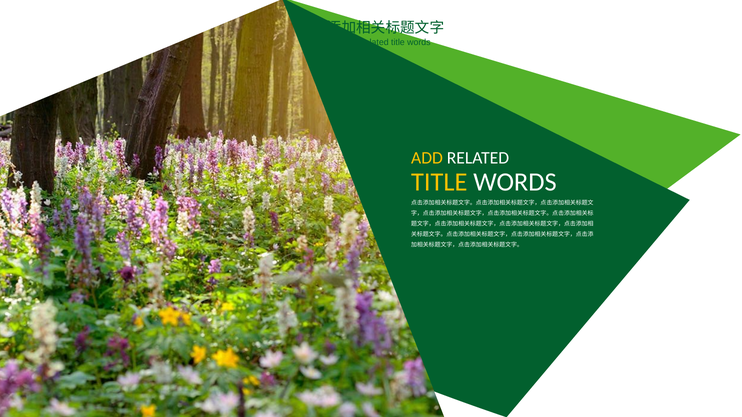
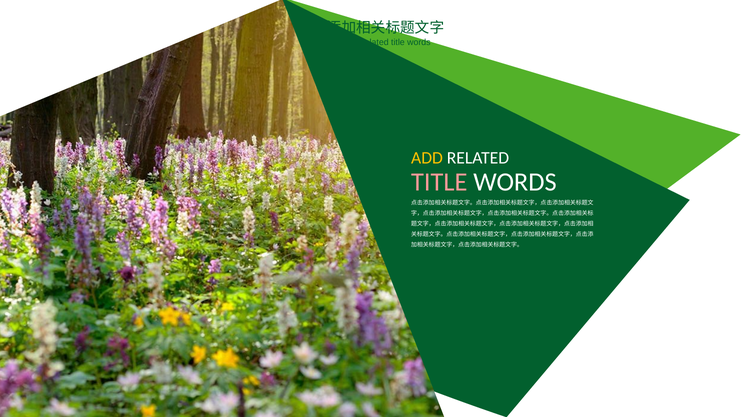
TITLE at (439, 182) colour: yellow -> pink
